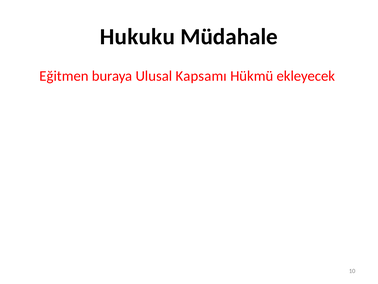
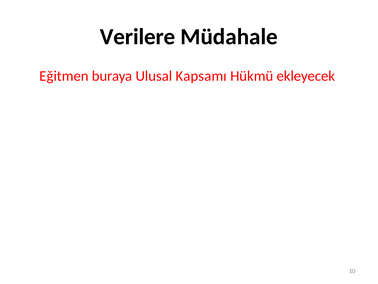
Hukuku: Hukuku -> Verilere
